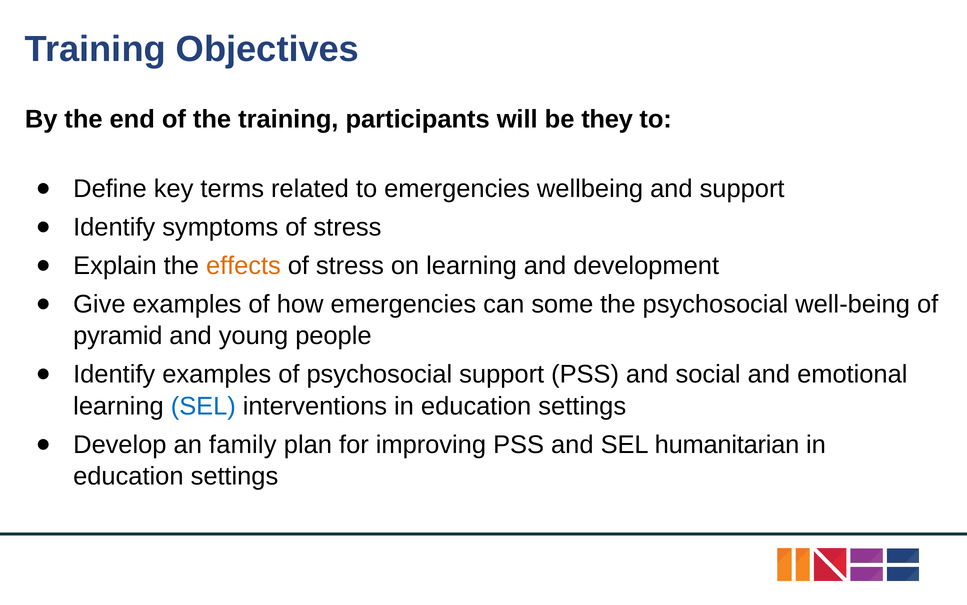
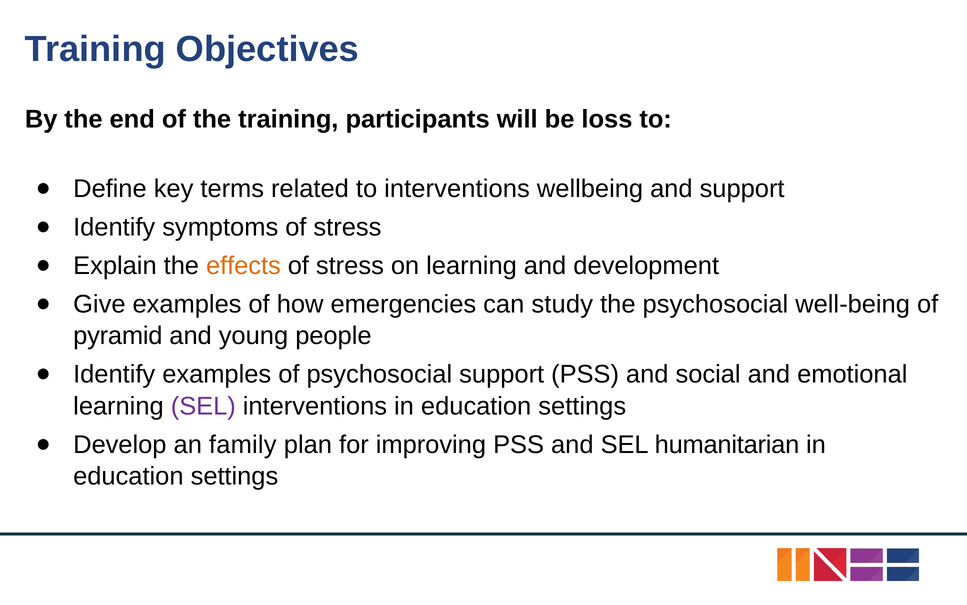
they: they -> loss
to emergencies: emergencies -> interventions
some: some -> study
SEL at (203, 406) colour: blue -> purple
